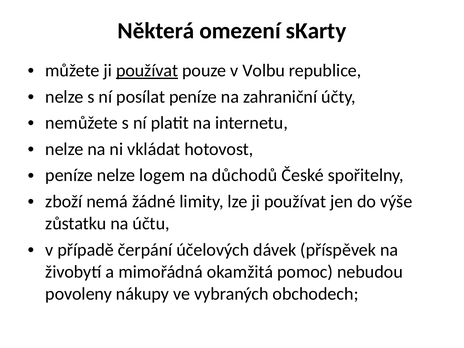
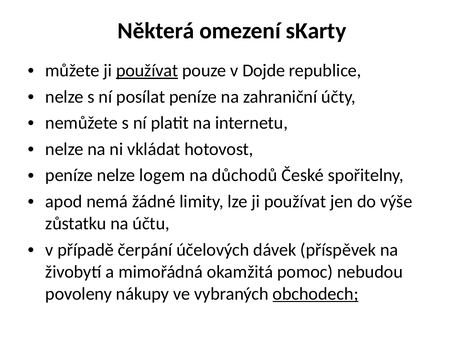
Volbu: Volbu -> Dojde
zboží: zboží -> apod
obchodech underline: none -> present
